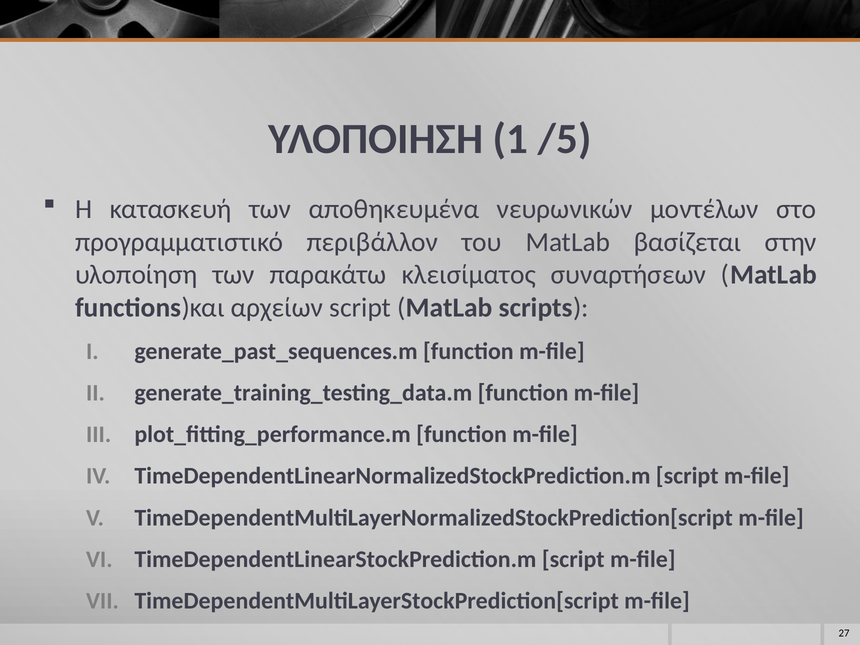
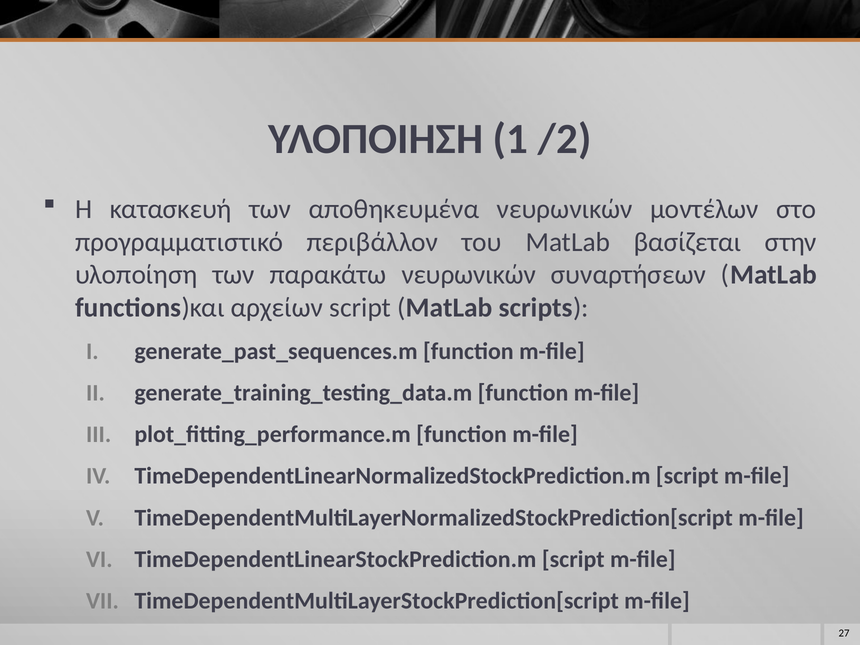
/5: /5 -> /2
παρακάτω κλεισίματος: κλεισίματος -> νευρωνικών
